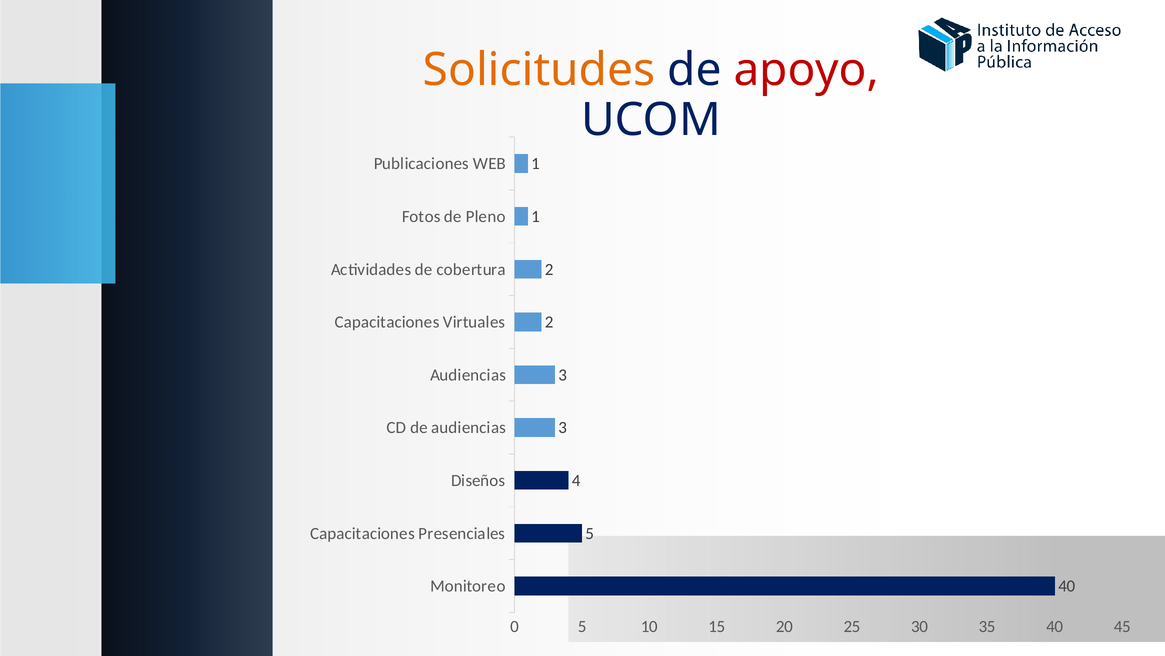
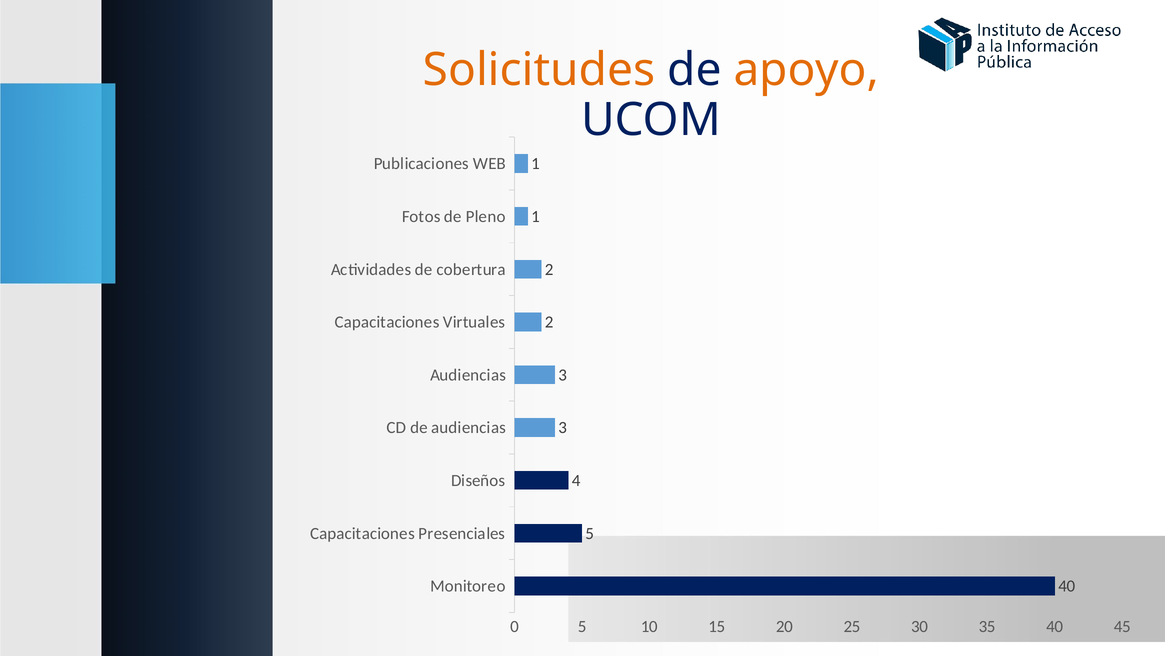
apoyo colour: red -> orange
